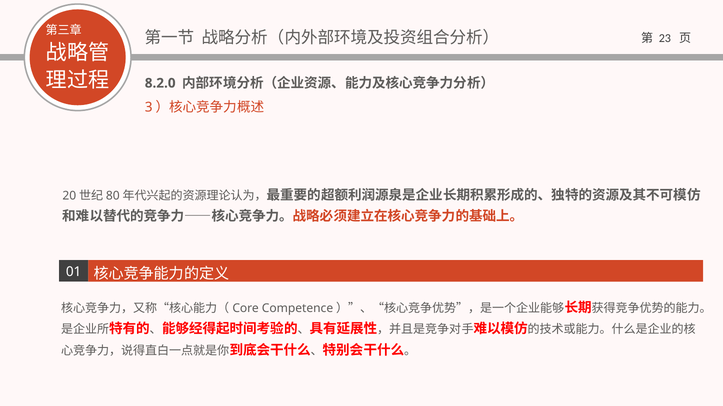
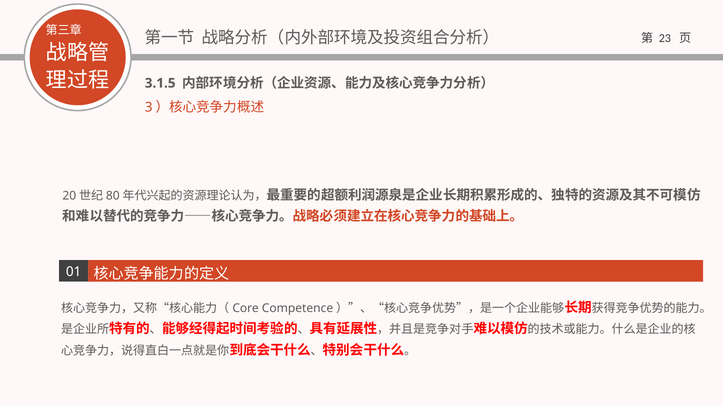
8.2.0: 8.2.0 -> 3.1.5
